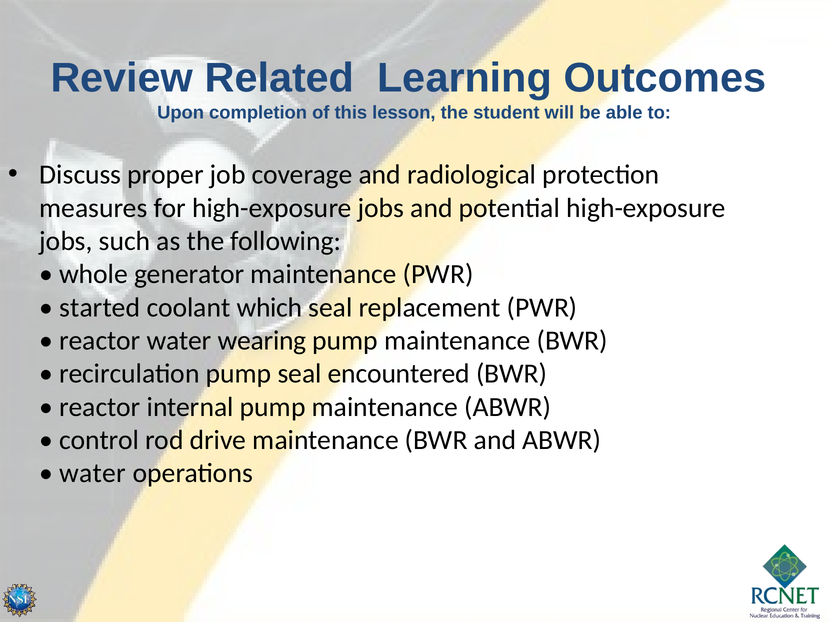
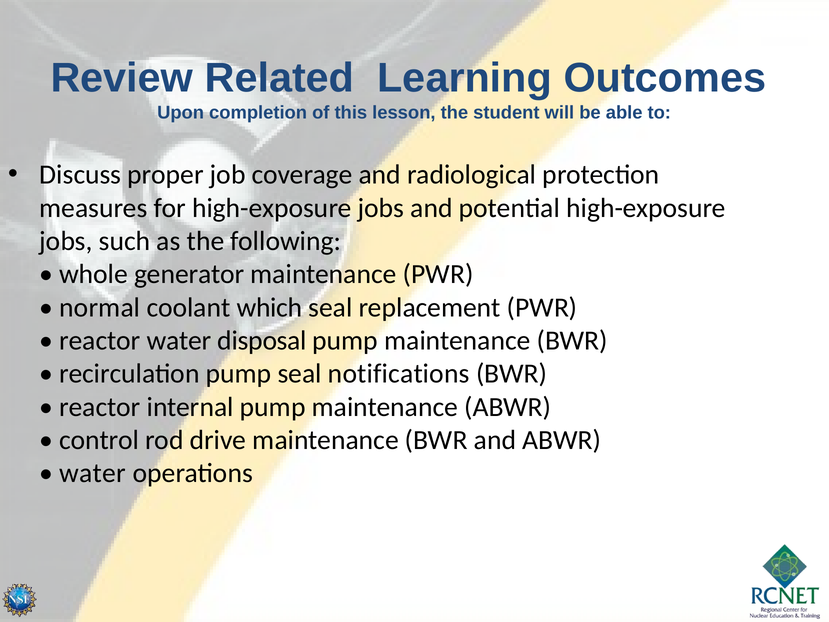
started: started -> normal
wearing: wearing -> disposal
encountered: encountered -> notifications
